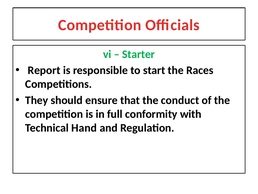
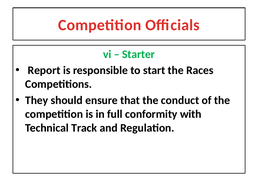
Hand: Hand -> Track
